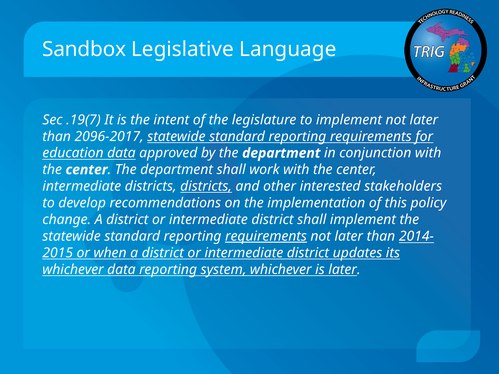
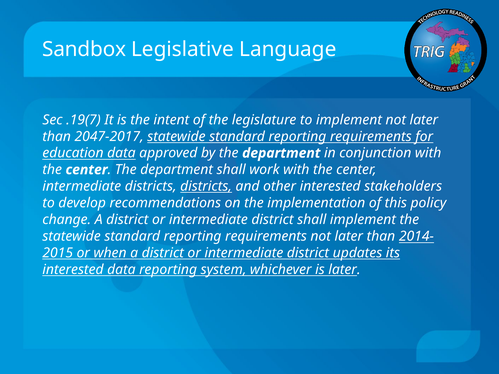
2096-2017: 2096-2017 -> 2047-2017
requirements at (266, 236) underline: present -> none
whichever at (73, 270): whichever -> interested
